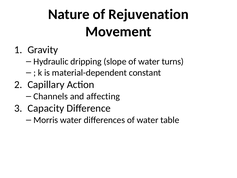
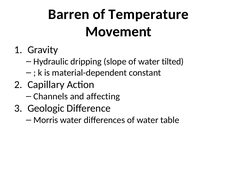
Nature: Nature -> Barren
Rejuvenation: Rejuvenation -> Temperature
turns: turns -> tilted
Capacity: Capacity -> Geologic
